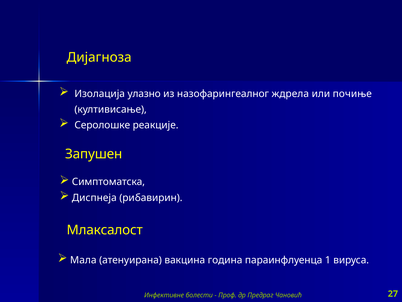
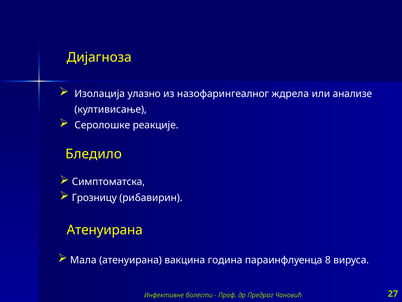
почиње: почиње -> анализе
Запушен: Запушен -> Бледило
Диспнеја: Диспнеја -> Грозницу
Млаксалост at (105, 230): Млаксалост -> Атенуирана
1: 1 -> 8
